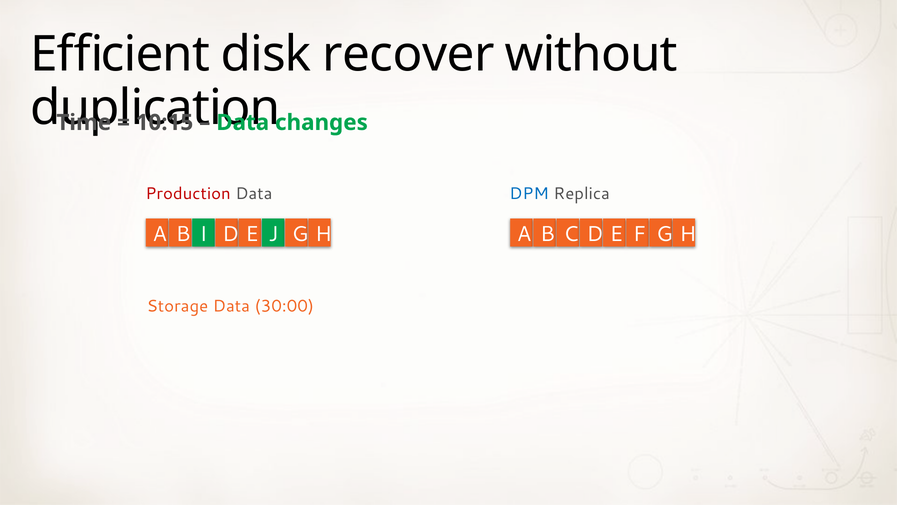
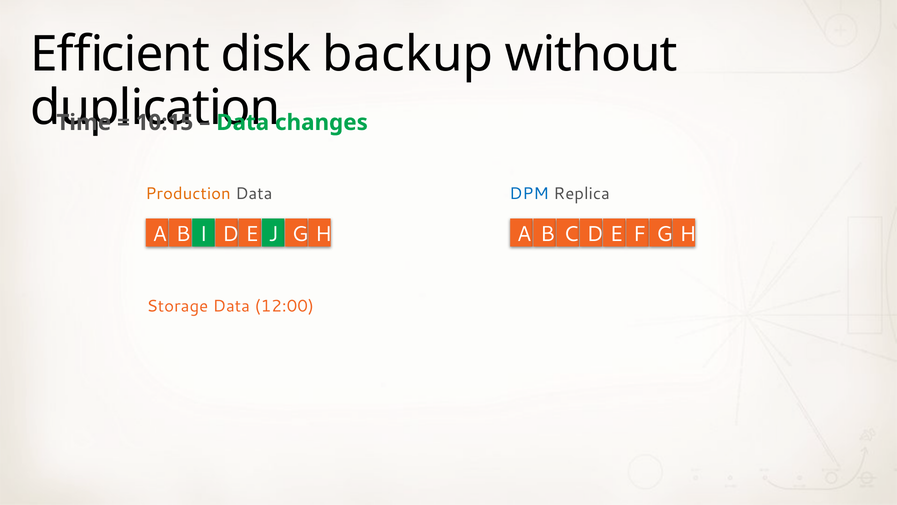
recover: recover -> backup
Production colour: red -> orange
30:00: 30:00 -> 12:00
